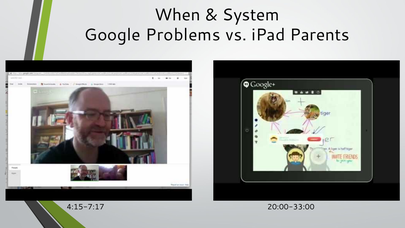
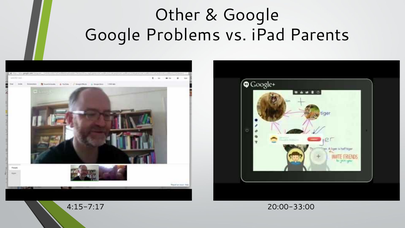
When: When -> Other
System at (251, 15): System -> Google
